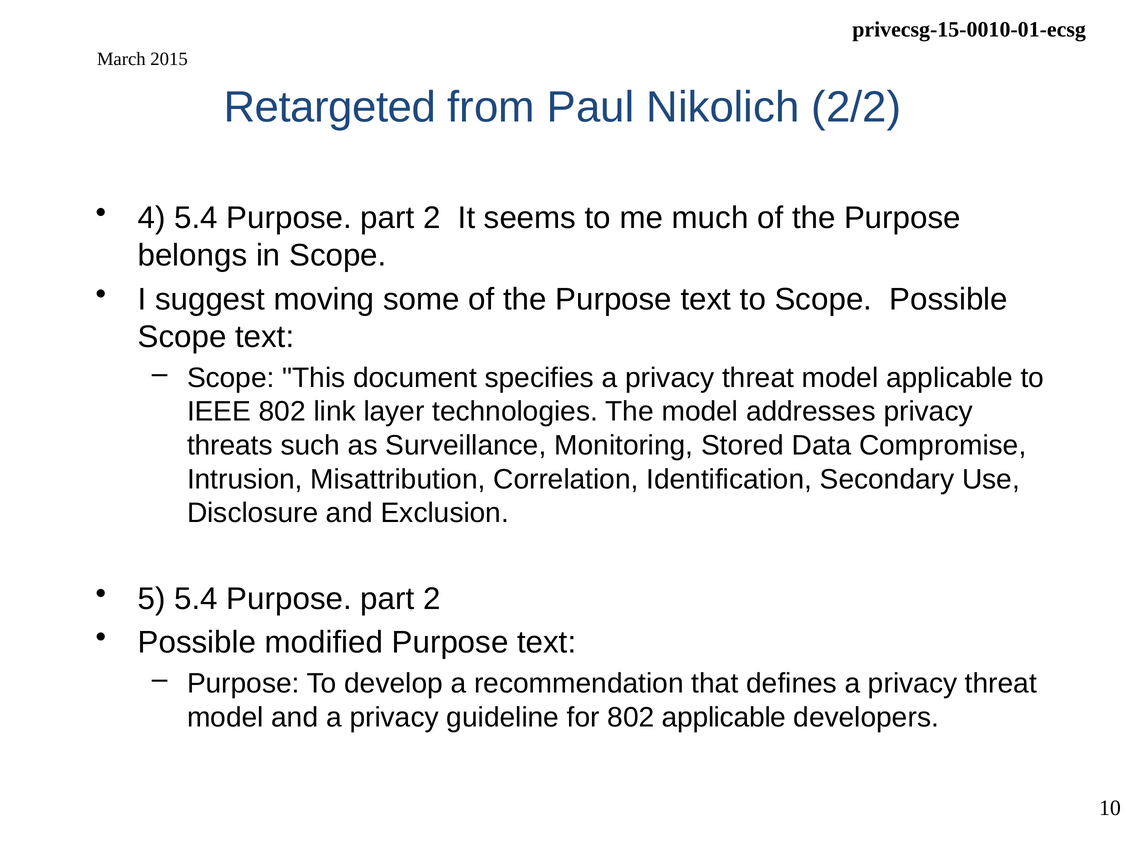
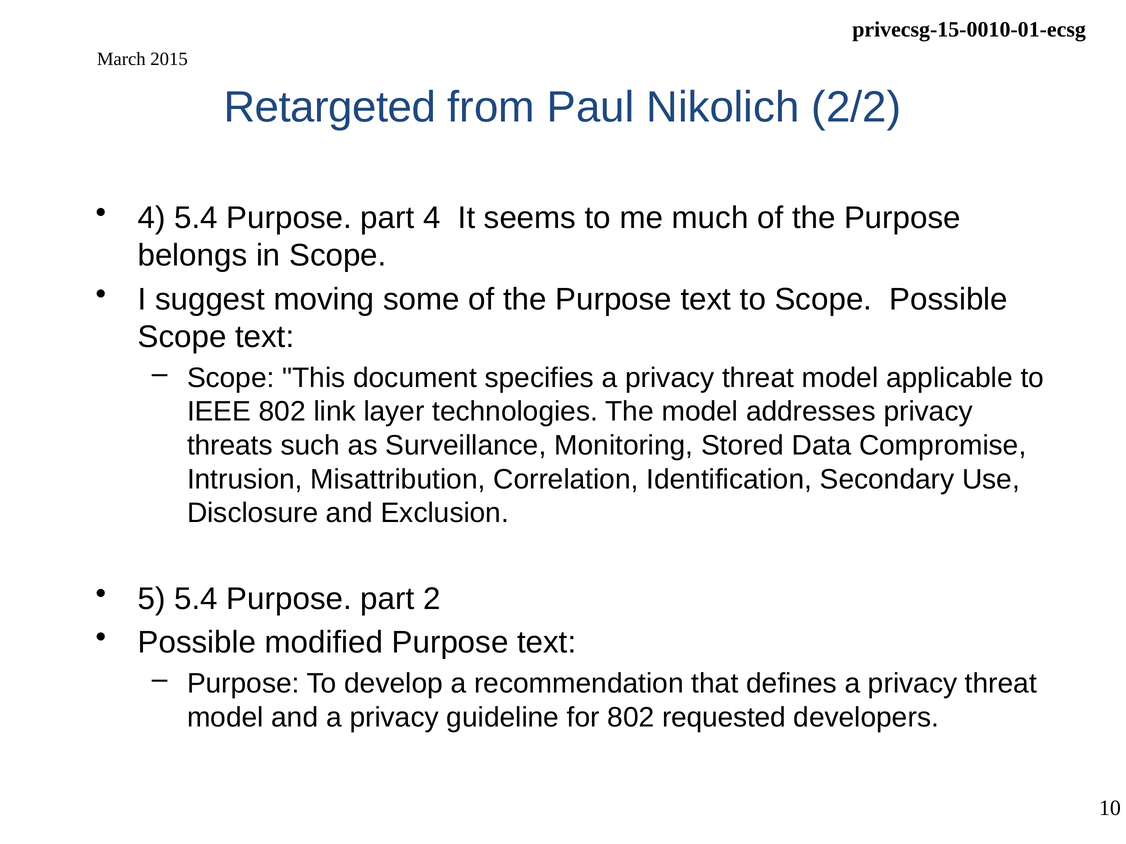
2 at (432, 218): 2 -> 4
802 applicable: applicable -> requested
